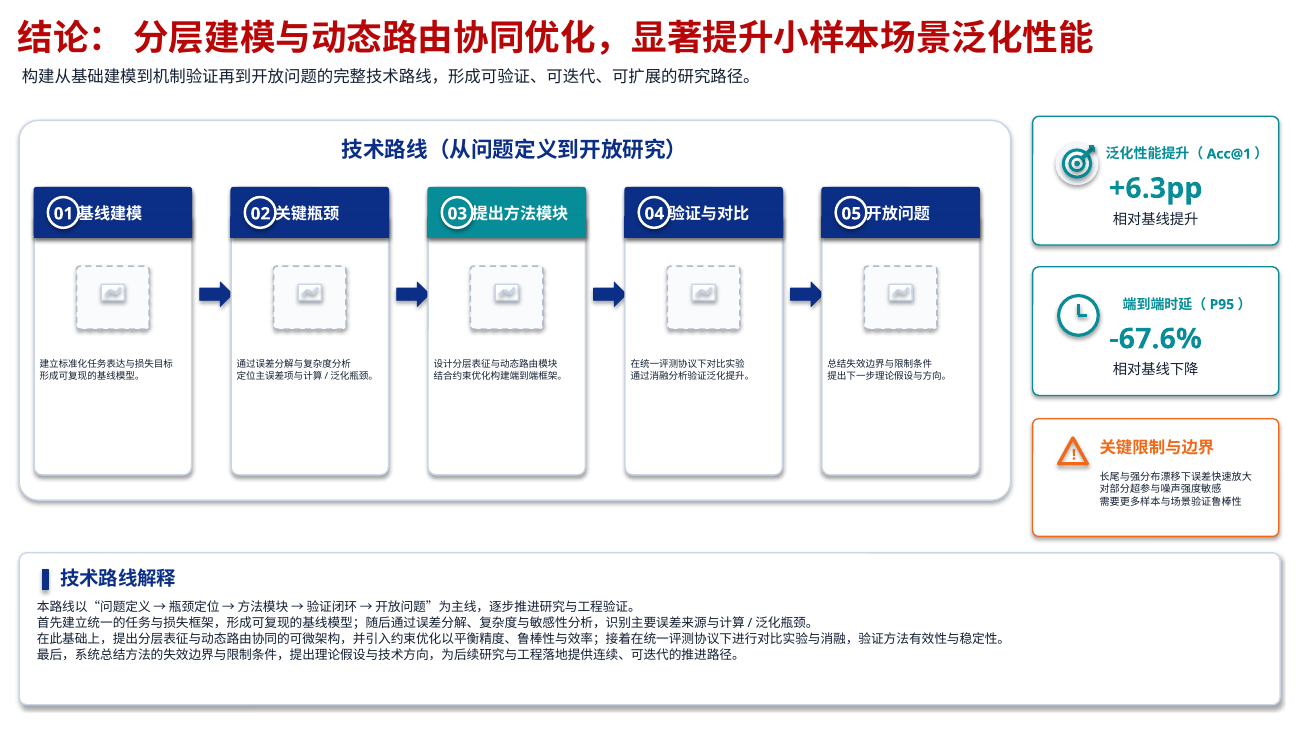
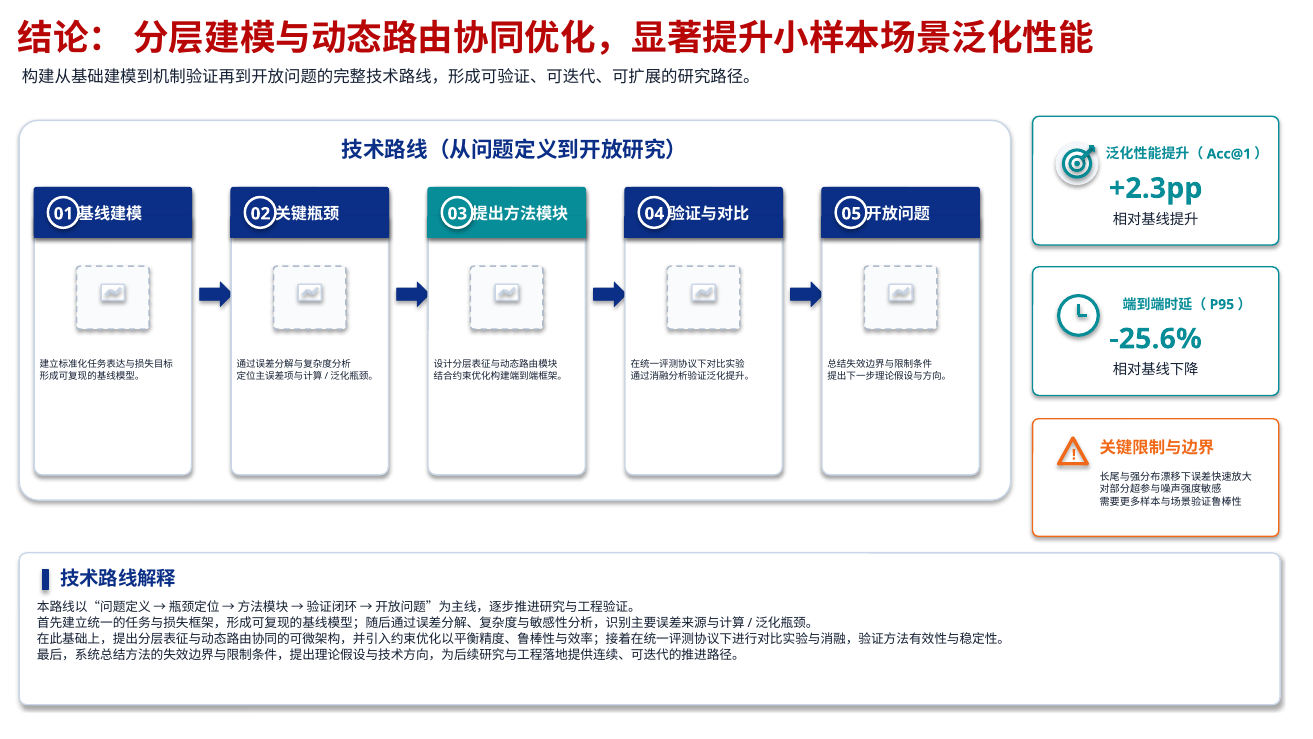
+6.3pp: +6.3pp -> +2.3pp
-67.6%: -67.6% -> -25.6%
